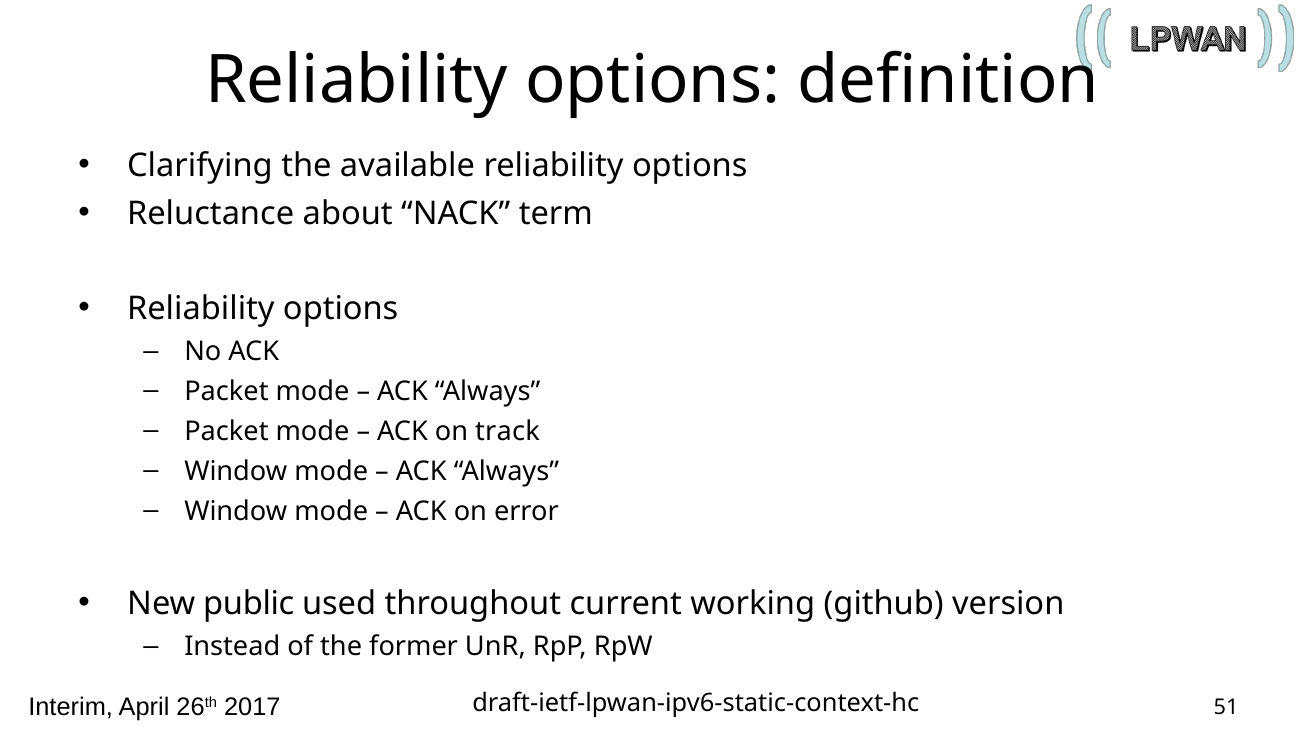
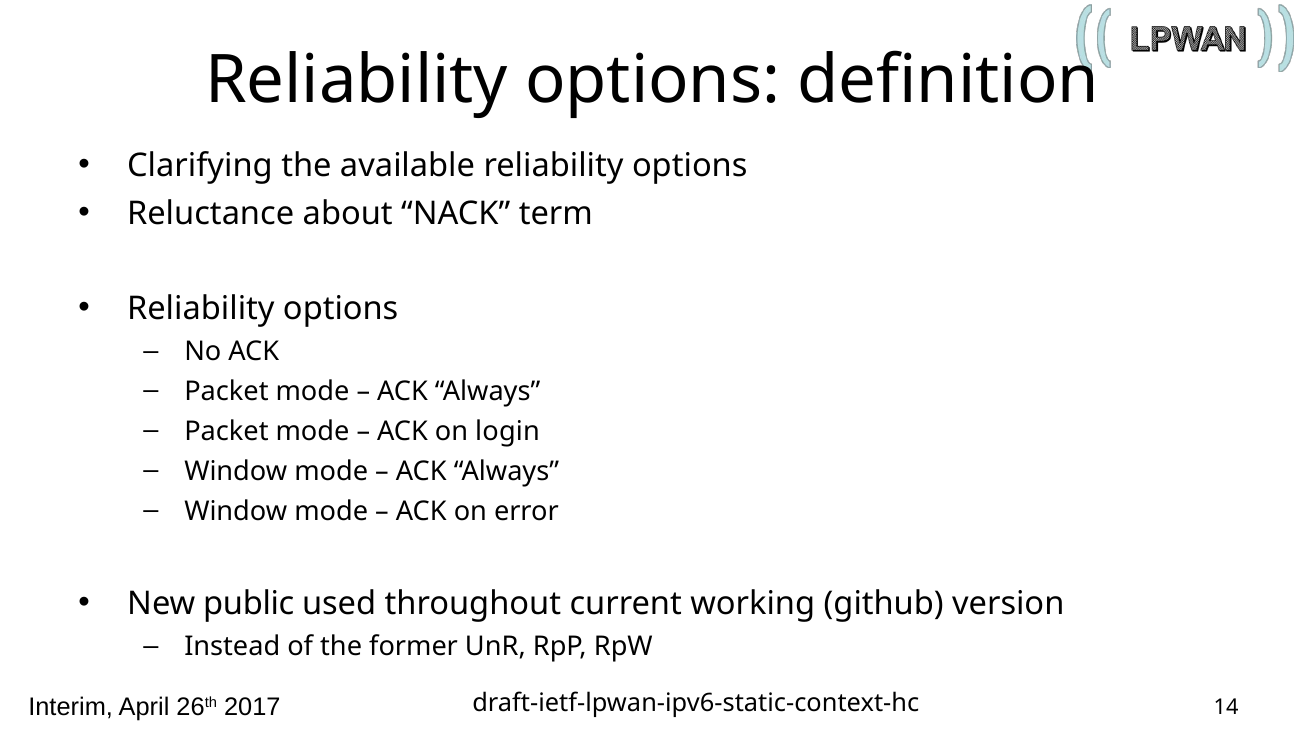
track: track -> login
51: 51 -> 14
